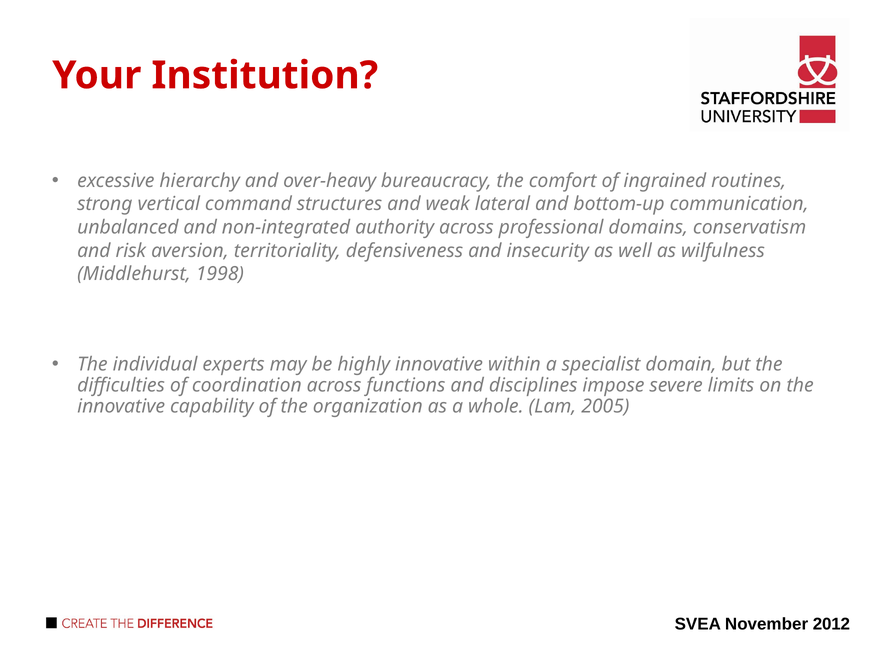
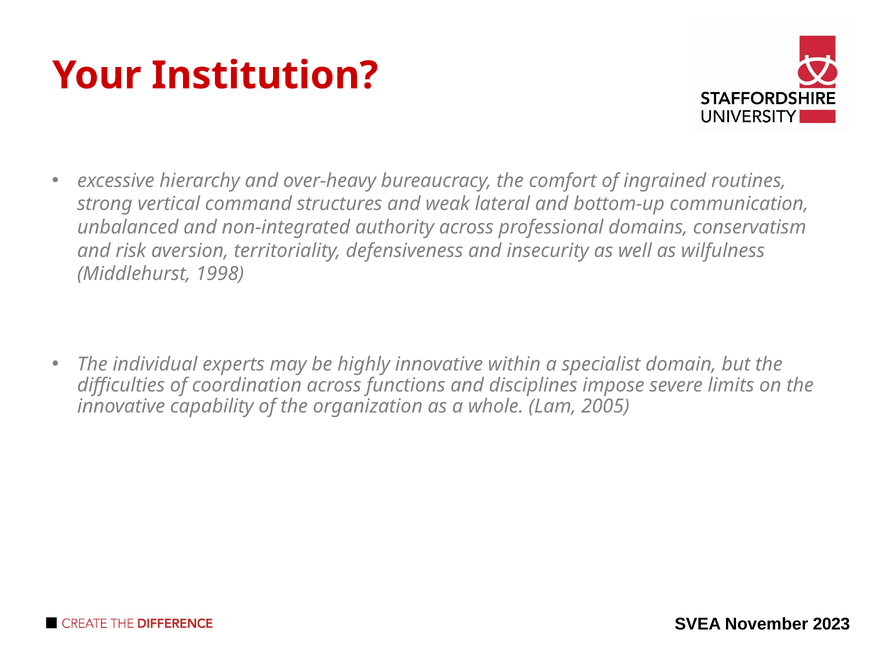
2012: 2012 -> 2023
